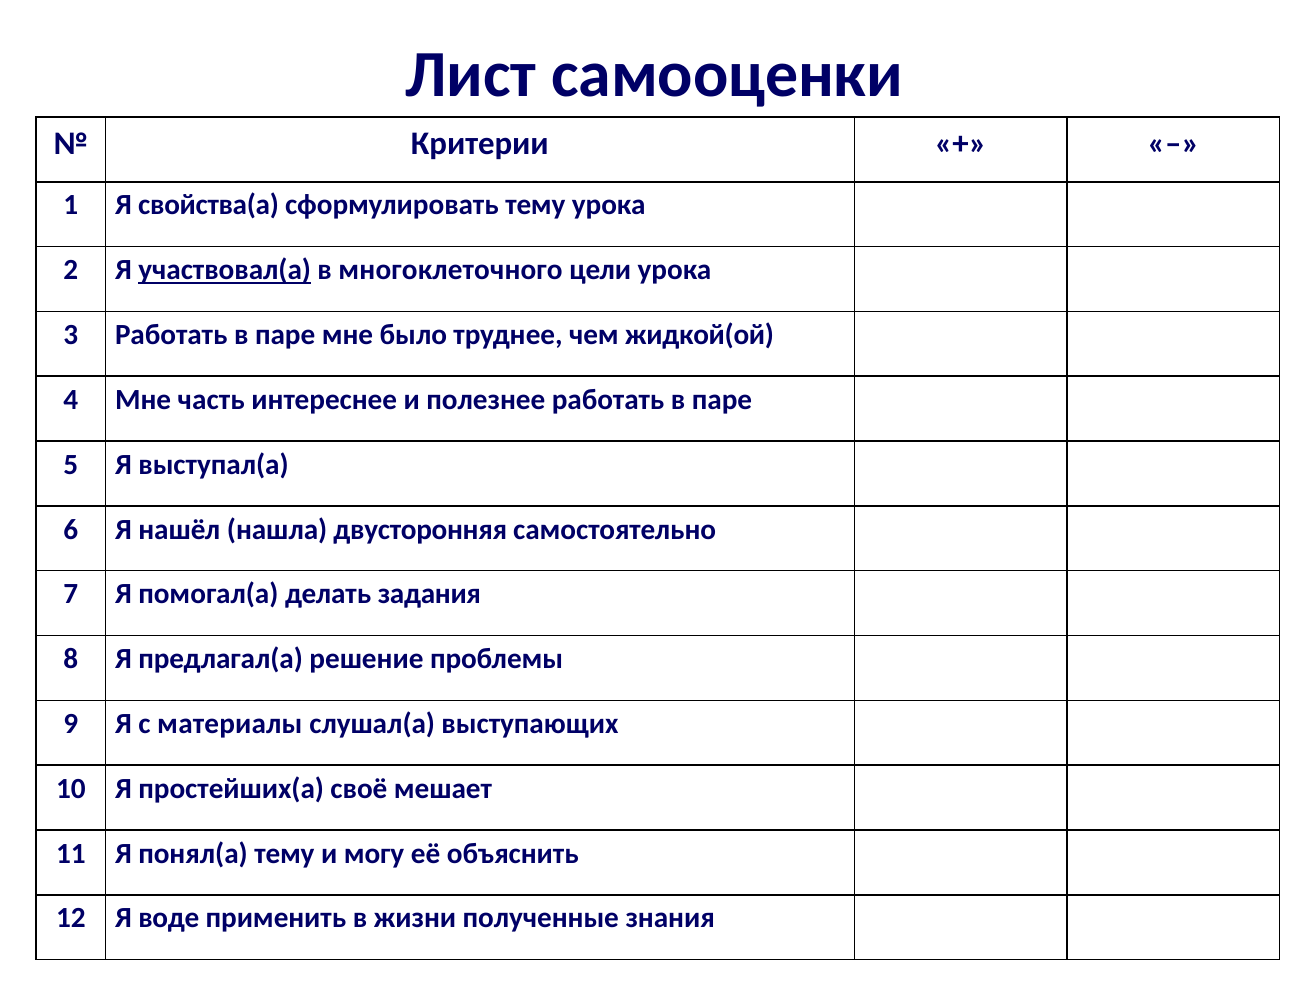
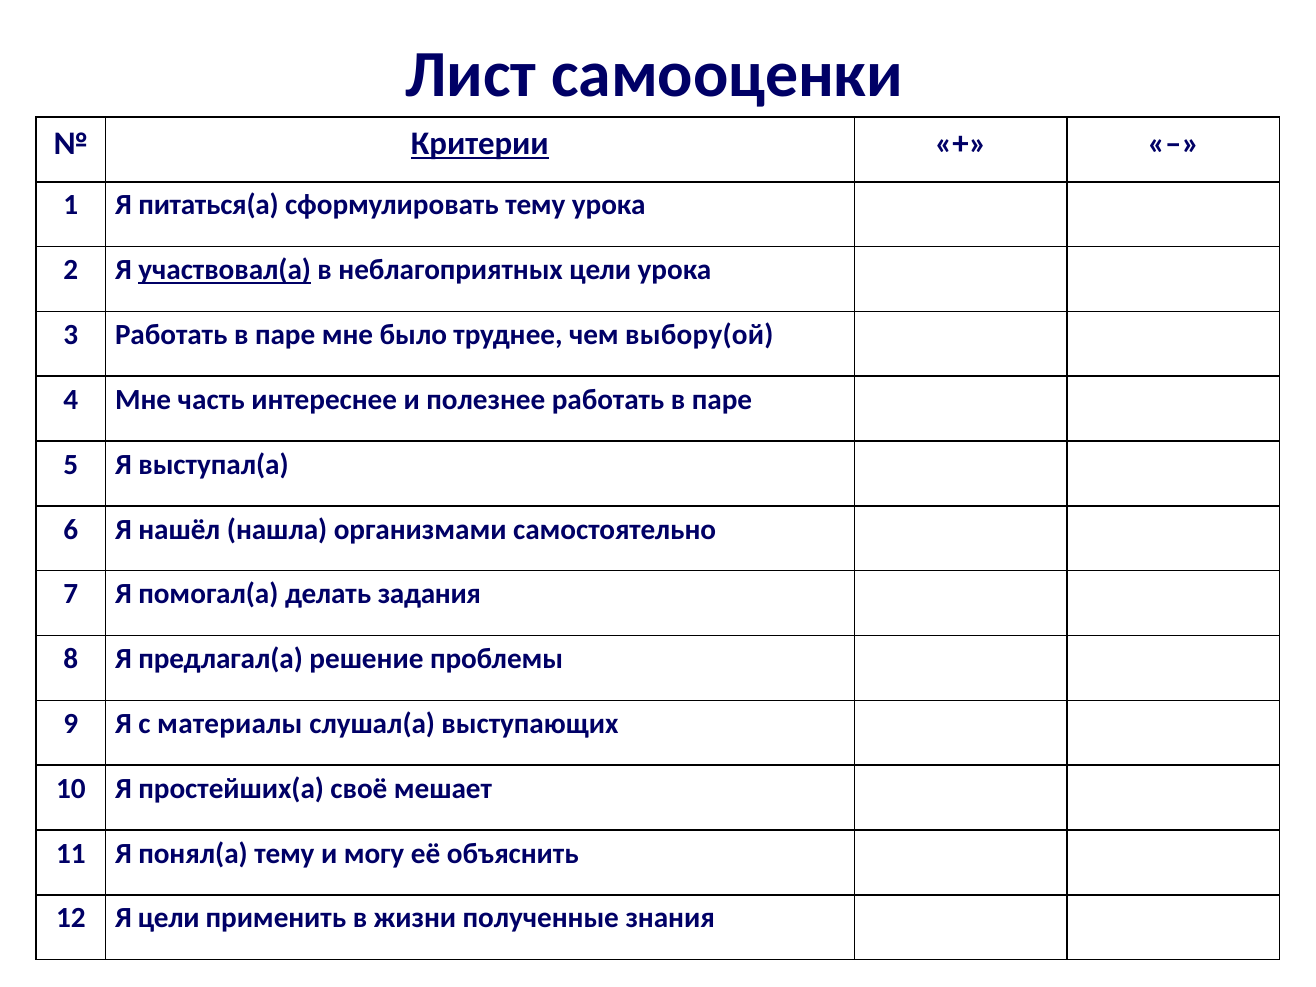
Критерии underline: none -> present
свойства(а: свойства(а -> питаться(а
многоклеточного: многоклеточного -> неблагоприятных
жидкой(ой: жидкой(ой -> выбору(ой
двусторонняя: двусторонняя -> организмами
Я воде: воде -> цели
